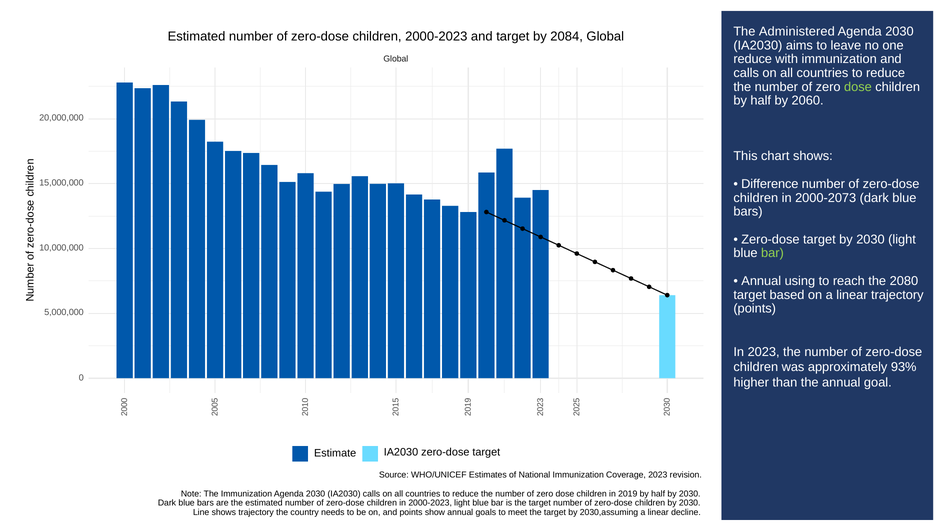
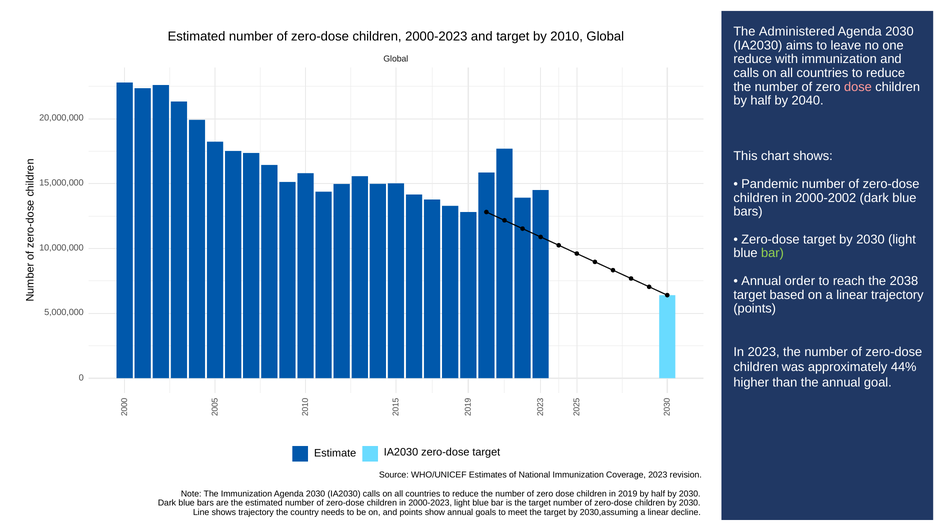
2084: 2084 -> 2010
dose at (858, 87) colour: light green -> pink
2060: 2060 -> 2040
Difference: Difference -> Pandemic
2000-2073: 2000-2073 -> 2000-2002
using: using -> order
2080: 2080 -> 2038
93%: 93% -> 44%
